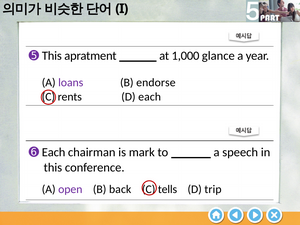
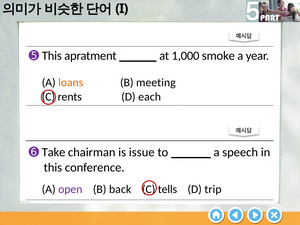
glance: glance -> smoke
loans colour: purple -> orange
endorse: endorse -> meeting
➏ Each: Each -> Take
mark: mark -> issue
